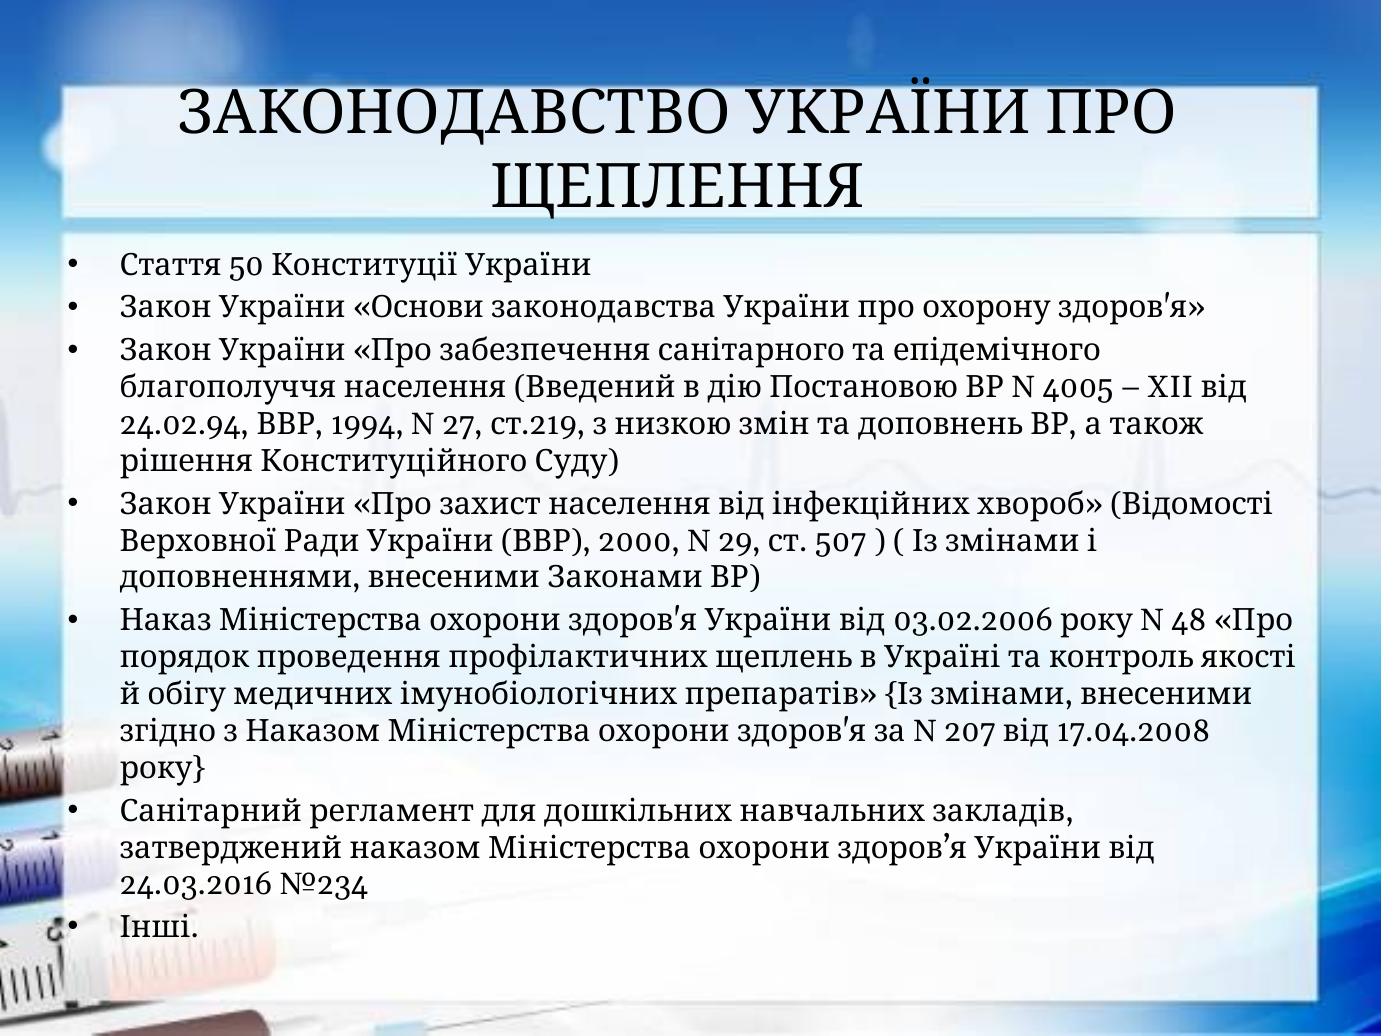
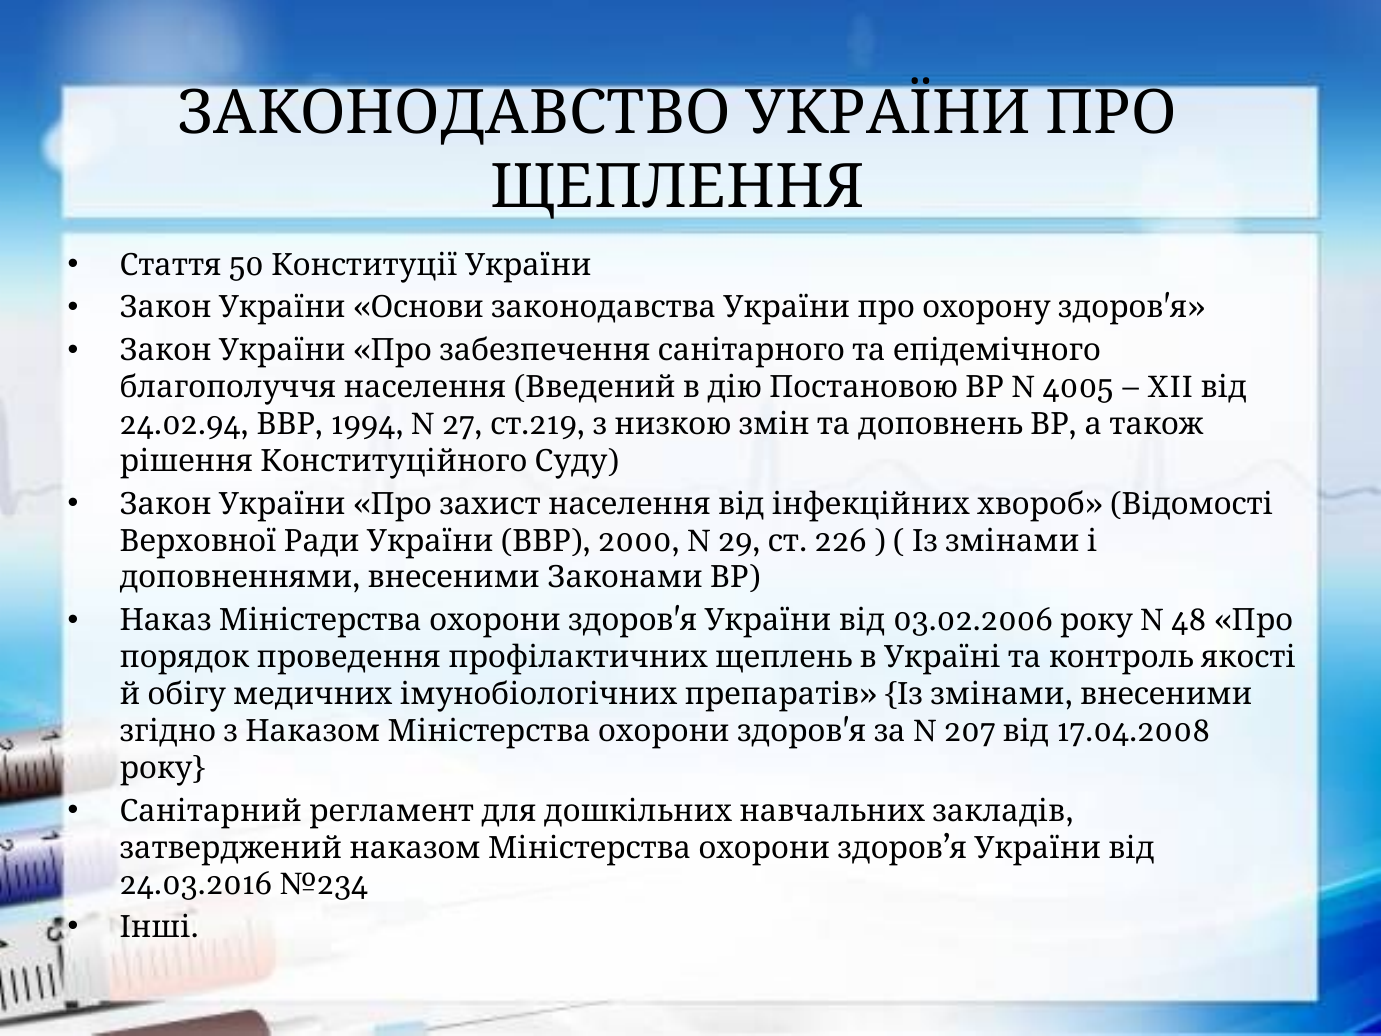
507: 507 -> 226
